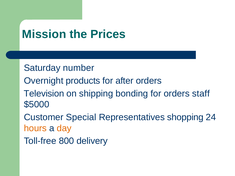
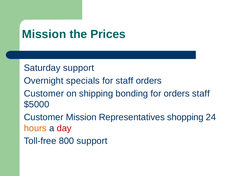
Saturday number: number -> support
products: products -> specials
for after: after -> staff
Television at (44, 94): Television -> Customer
Customer Special: Special -> Mission
day colour: orange -> red
800 delivery: delivery -> support
